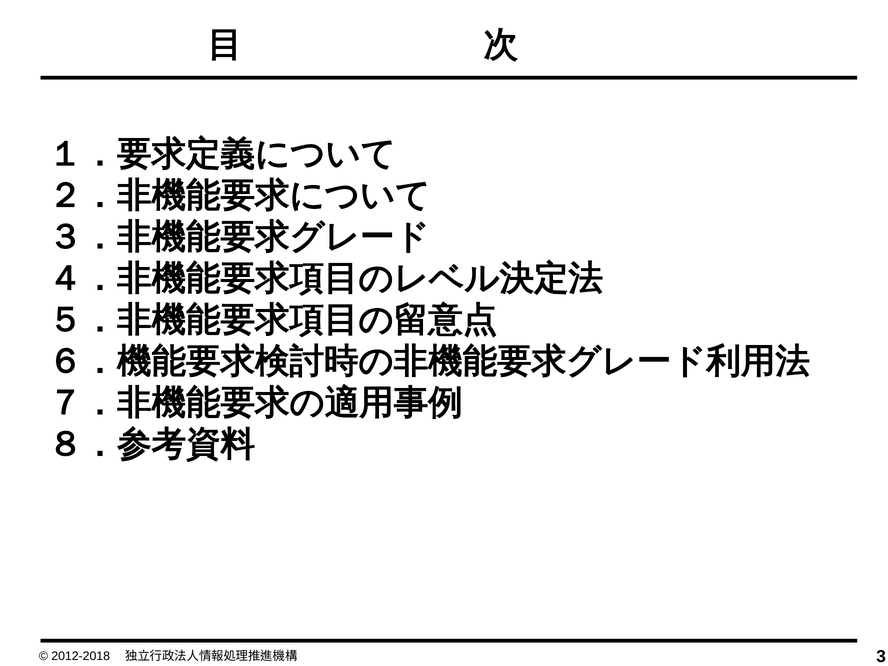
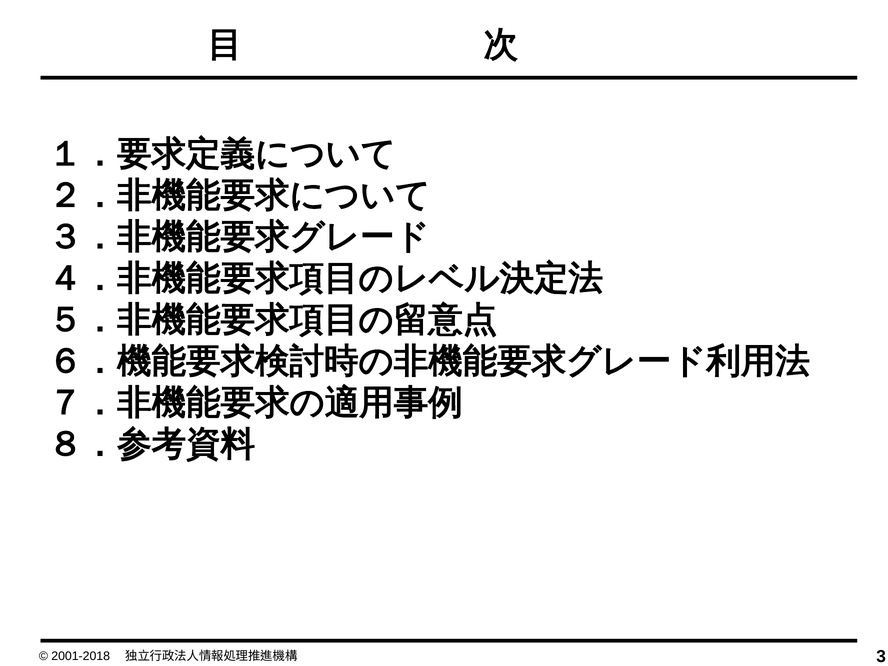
2012-2018: 2012-2018 -> 2001-2018
